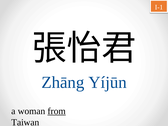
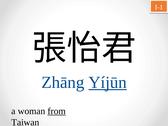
Yíjūn underline: none -> present
